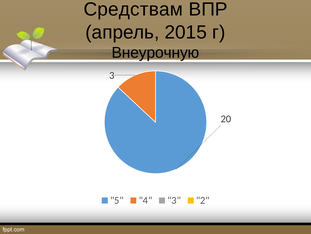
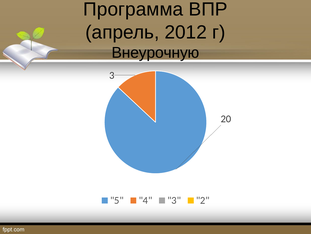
Средствам: Средствам -> Программа
2015: 2015 -> 2012
